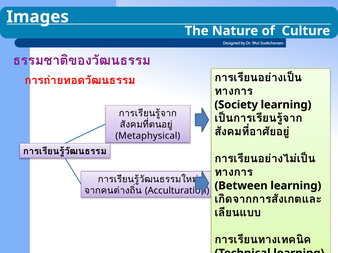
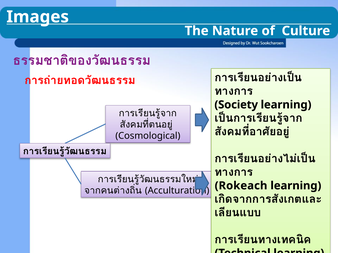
Metaphysical: Metaphysical -> Cosmological
Between: Between -> Rokeach
